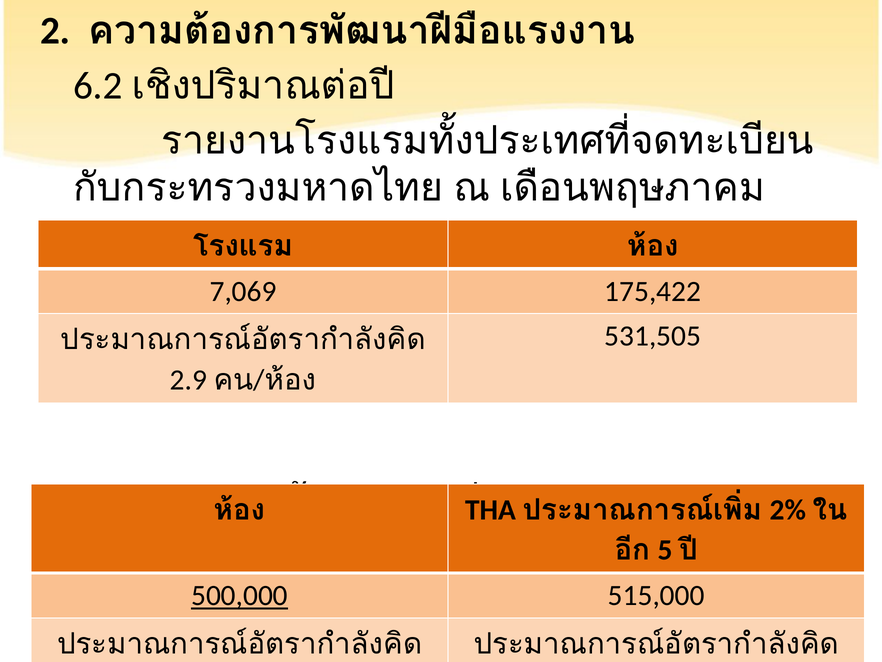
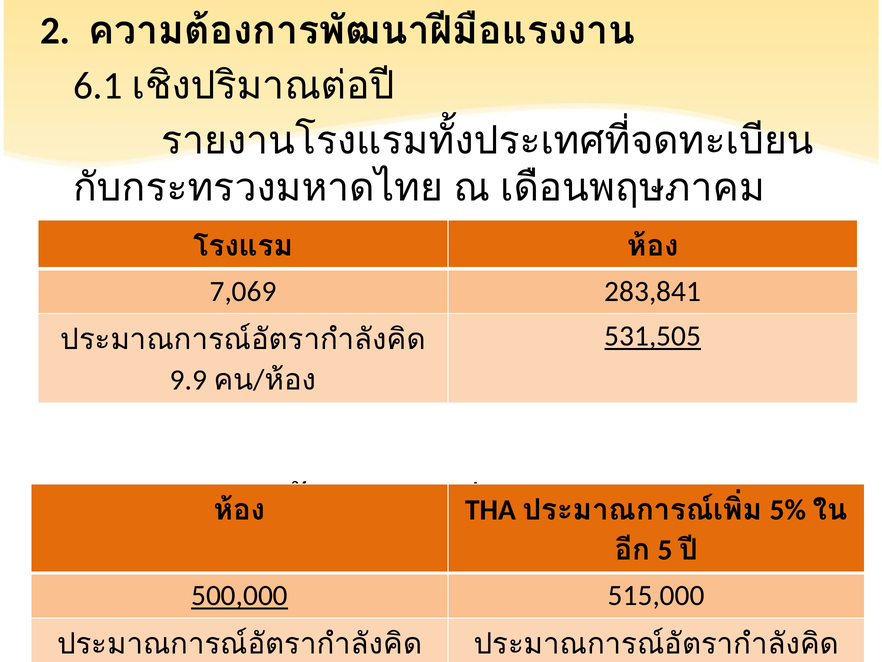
6.2: 6.2 -> 6.1
175,422: 175,422 -> 283,841
531,505 underline: none -> present
2.9: 2.9 -> 9.9
2%: 2% -> 5%
